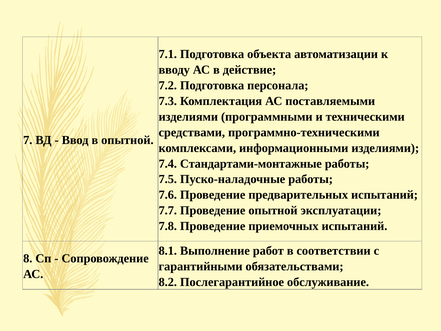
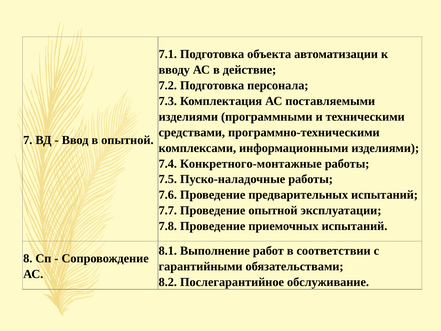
Стандартами-монтажные: Стандартами-монтажные -> Конкретного-монтажные
